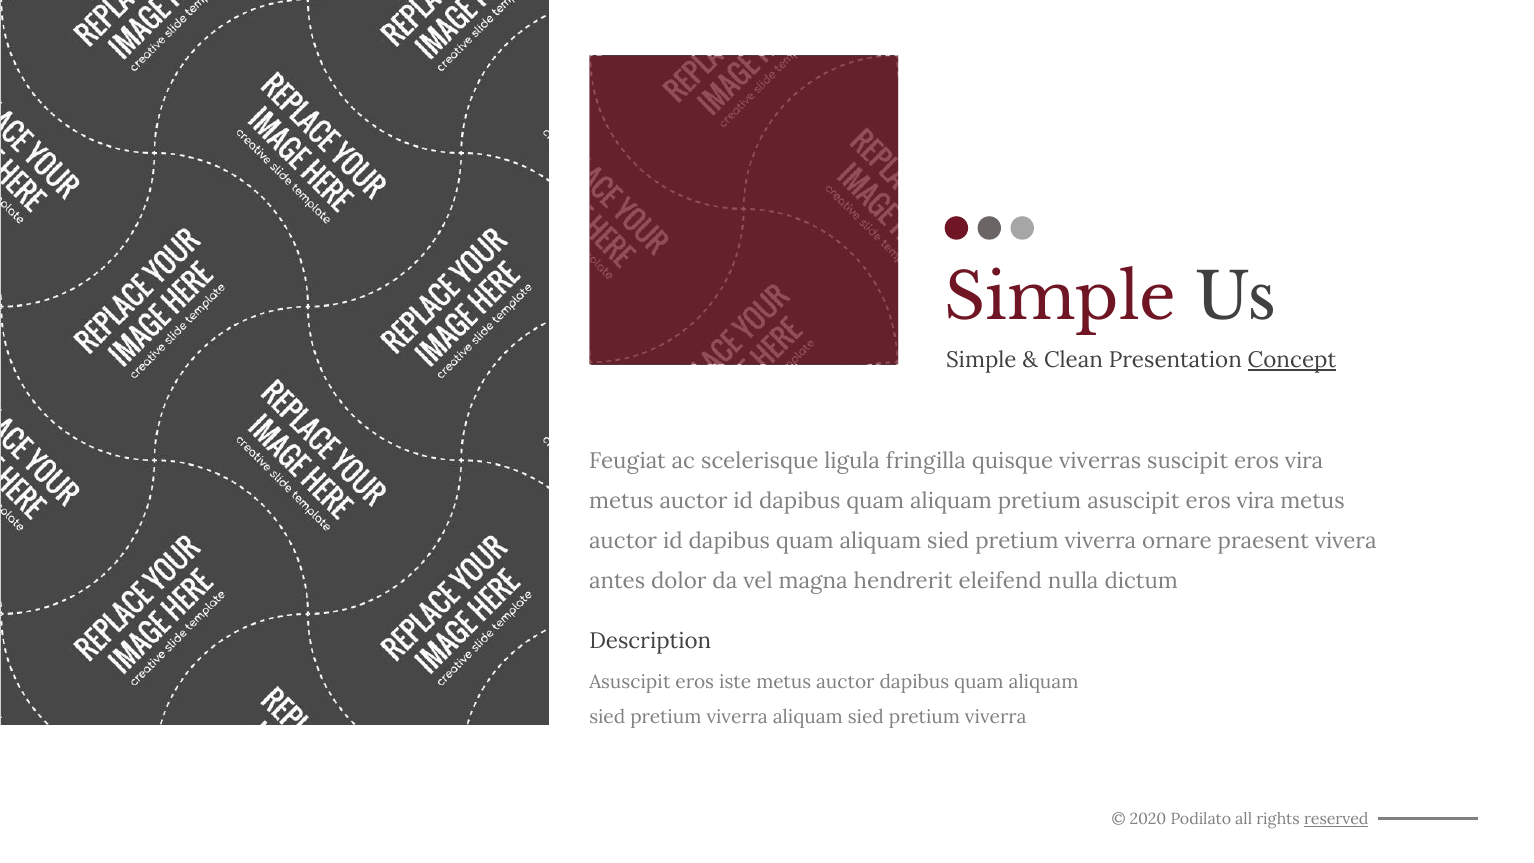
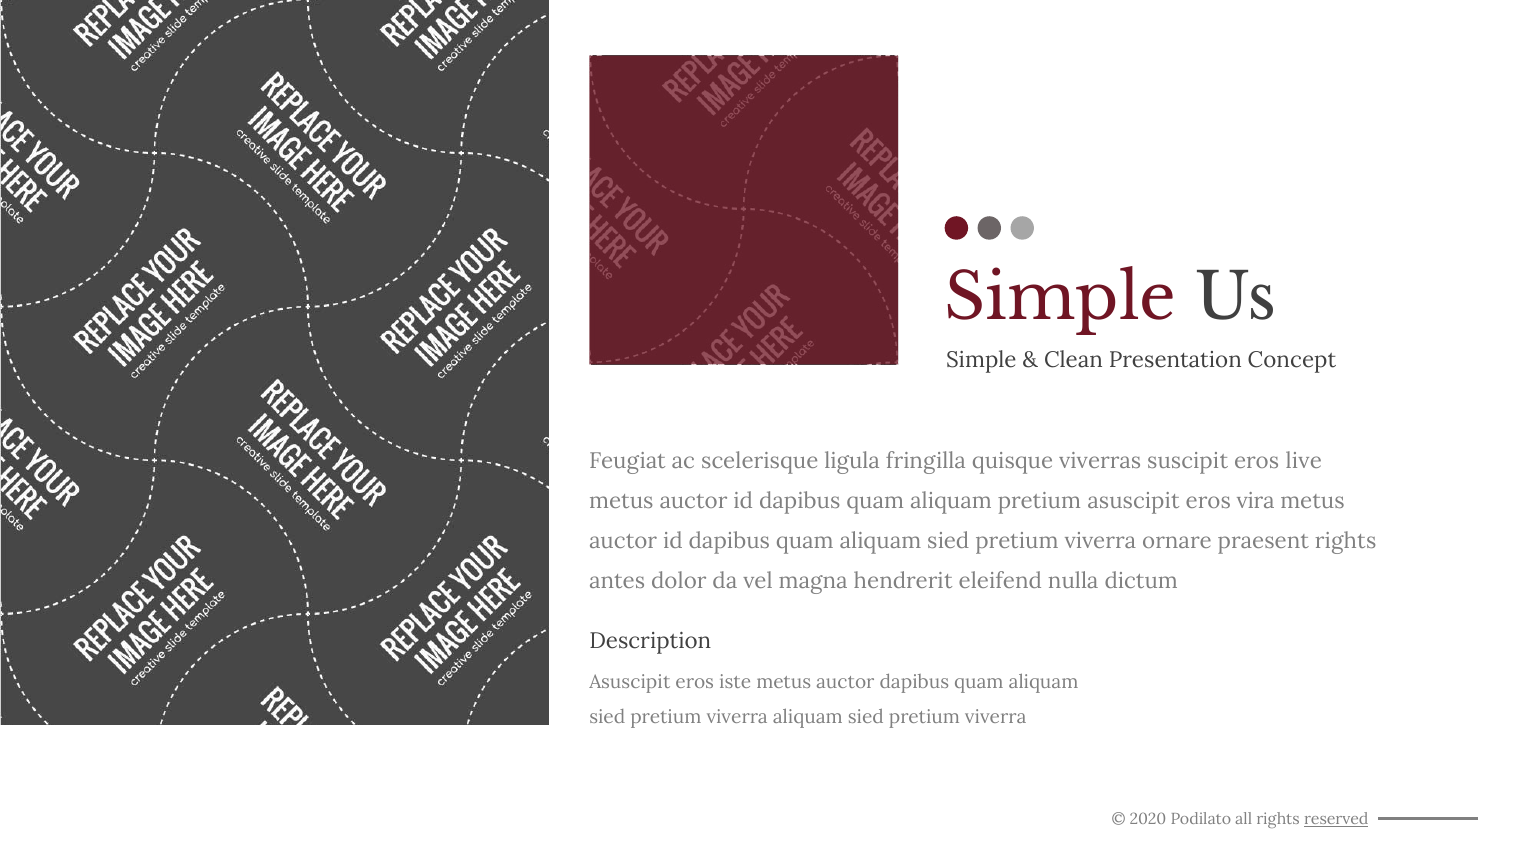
Concept underline: present -> none
vira at (1304, 461): vira -> live
vivera at (1346, 541): vivera -> rights
